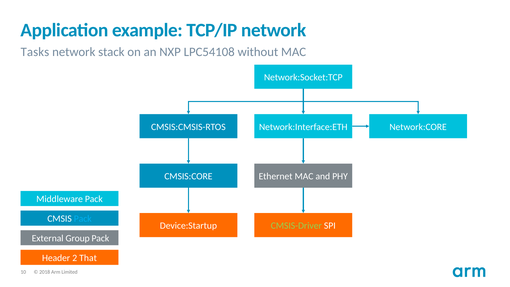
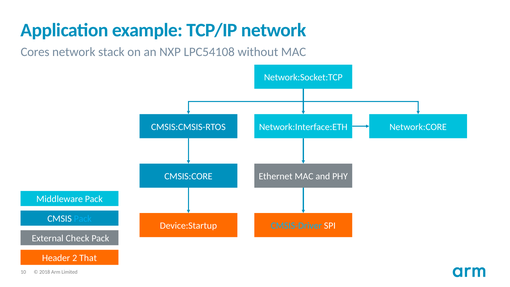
Tasks: Tasks -> Cores
CMSIS-Driver colour: light green -> light blue
Group: Group -> Check
